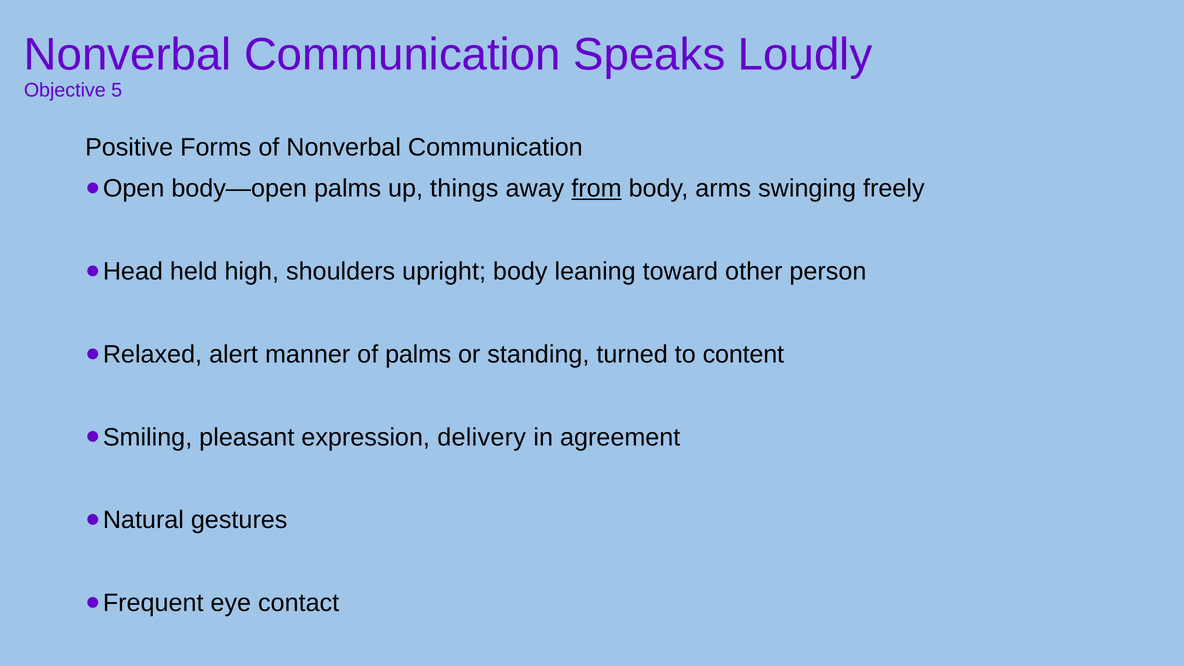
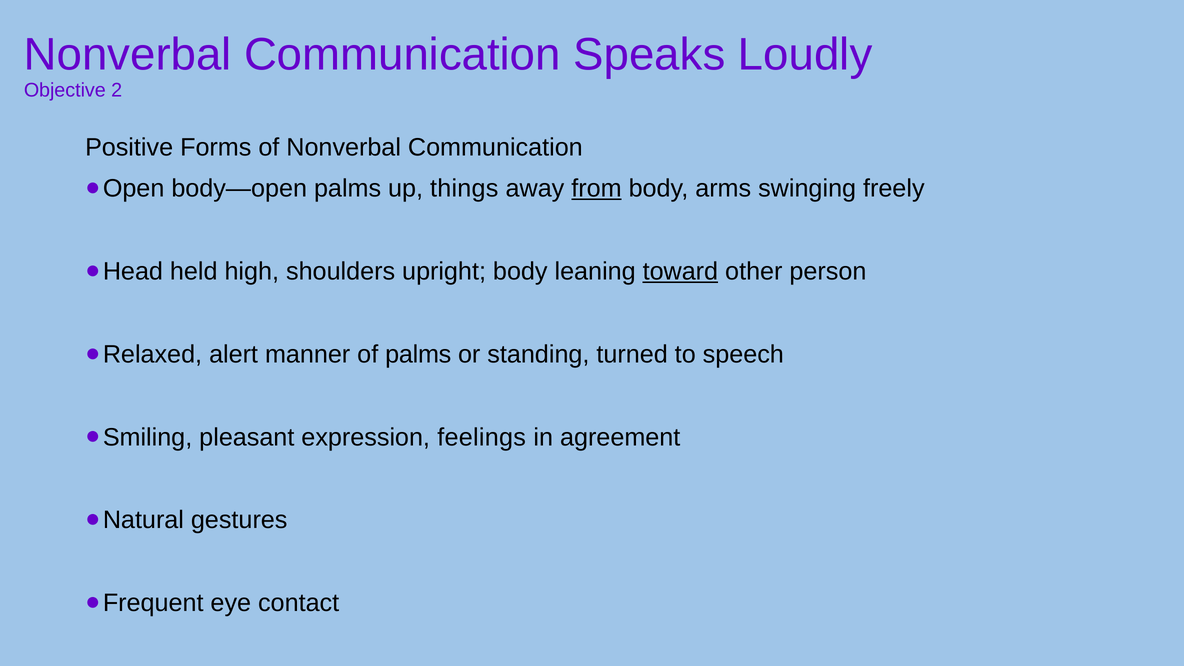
5: 5 -> 2
toward underline: none -> present
content: content -> speech
delivery: delivery -> feelings
